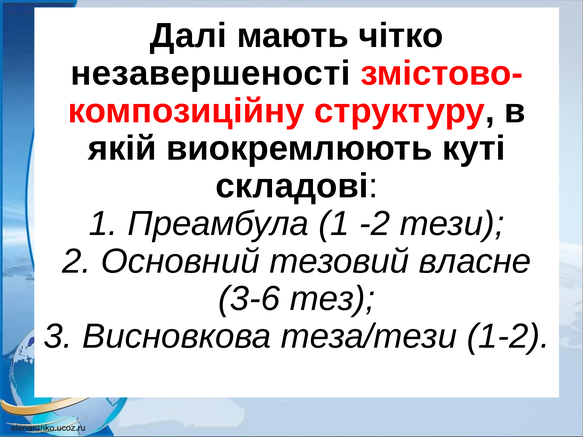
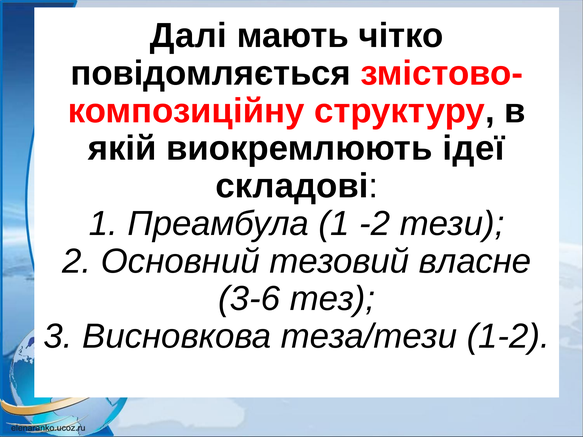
незавершеності: незавершеності -> повідомляється
куті: куті -> ідеї
